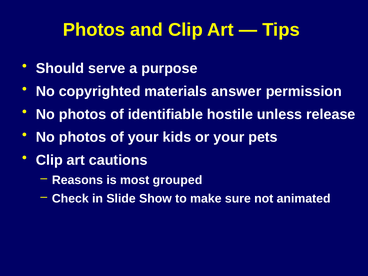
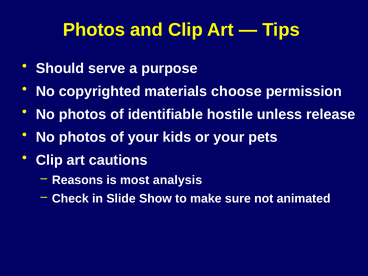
answer: answer -> choose
grouped: grouped -> analysis
